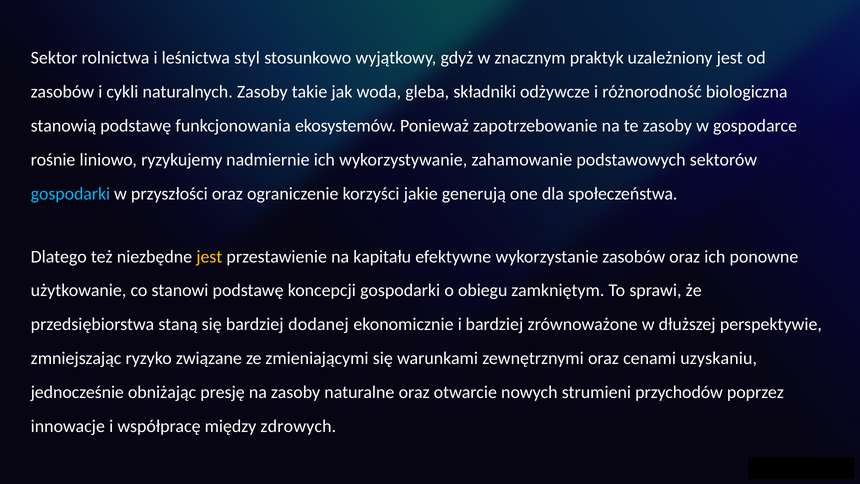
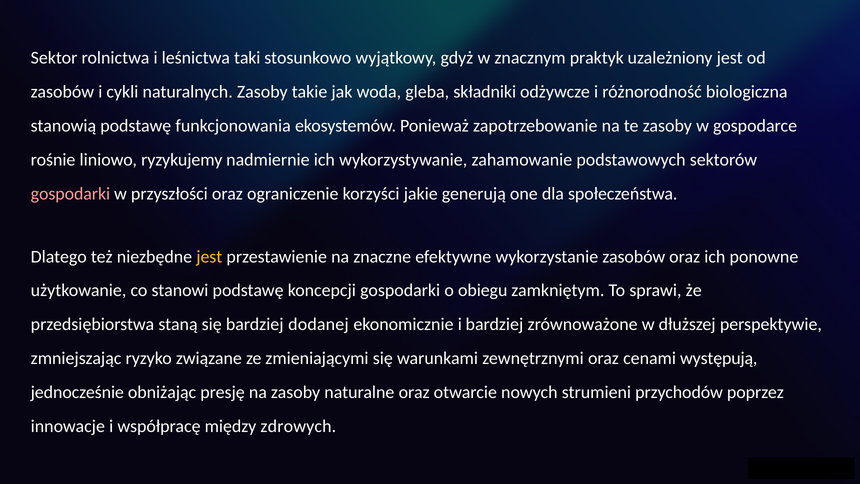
styl: styl -> taki
gospodarki at (70, 194) colour: light blue -> pink
kapitału: kapitału -> znaczne
uzyskaniu: uzyskaniu -> występują
